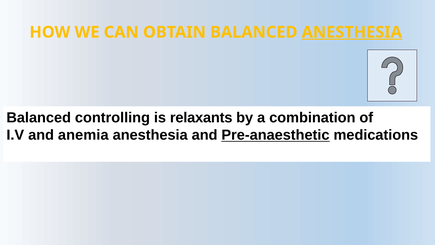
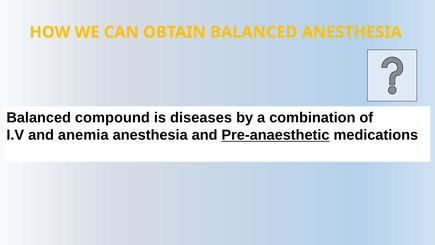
ANESTHESIA at (352, 32) underline: present -> none
controlling: controlling -> compound
relaxants: relaxants -> diseases
